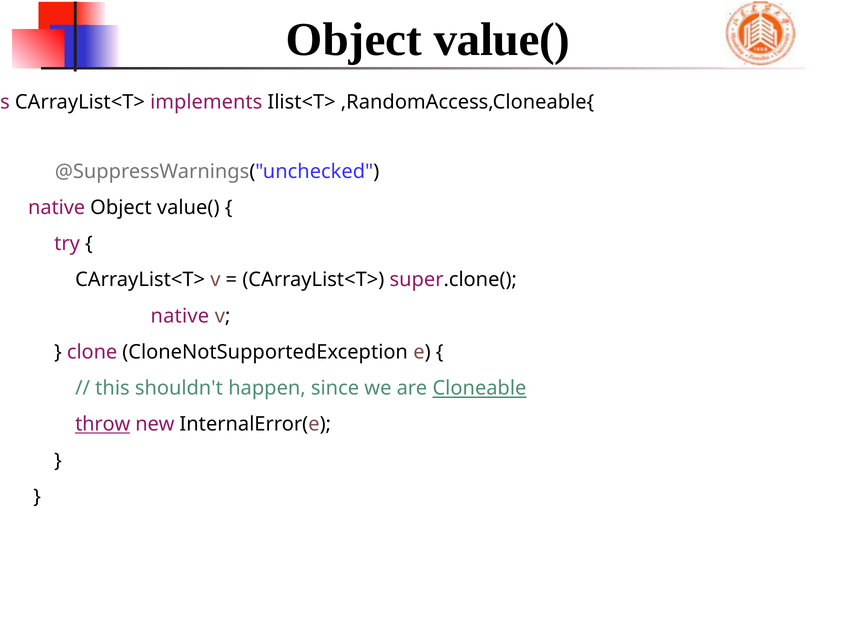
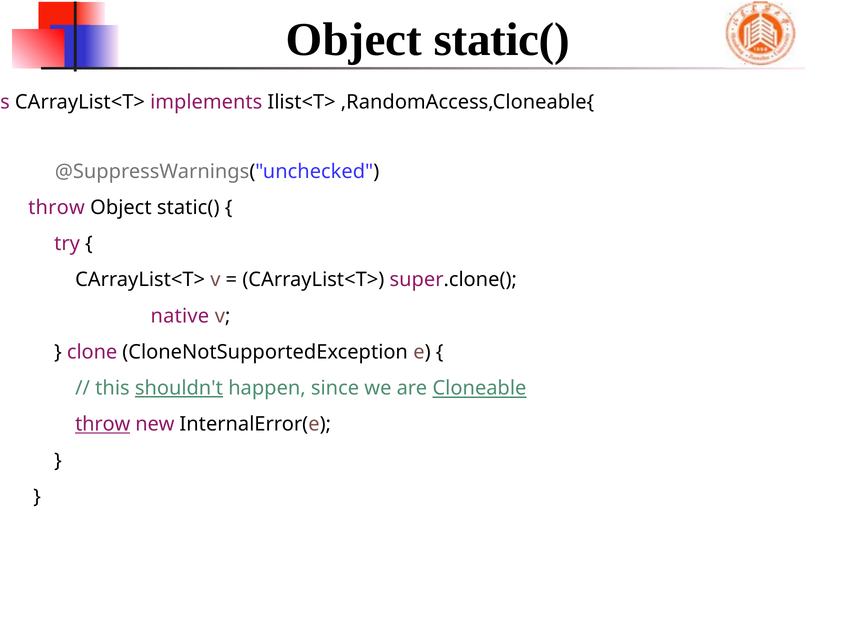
value( at (502, 40): value( -> static(
native at (57, 208): native -> throw
value( at (188, 208): value( -> static(
shouldn't underline: none -> present
